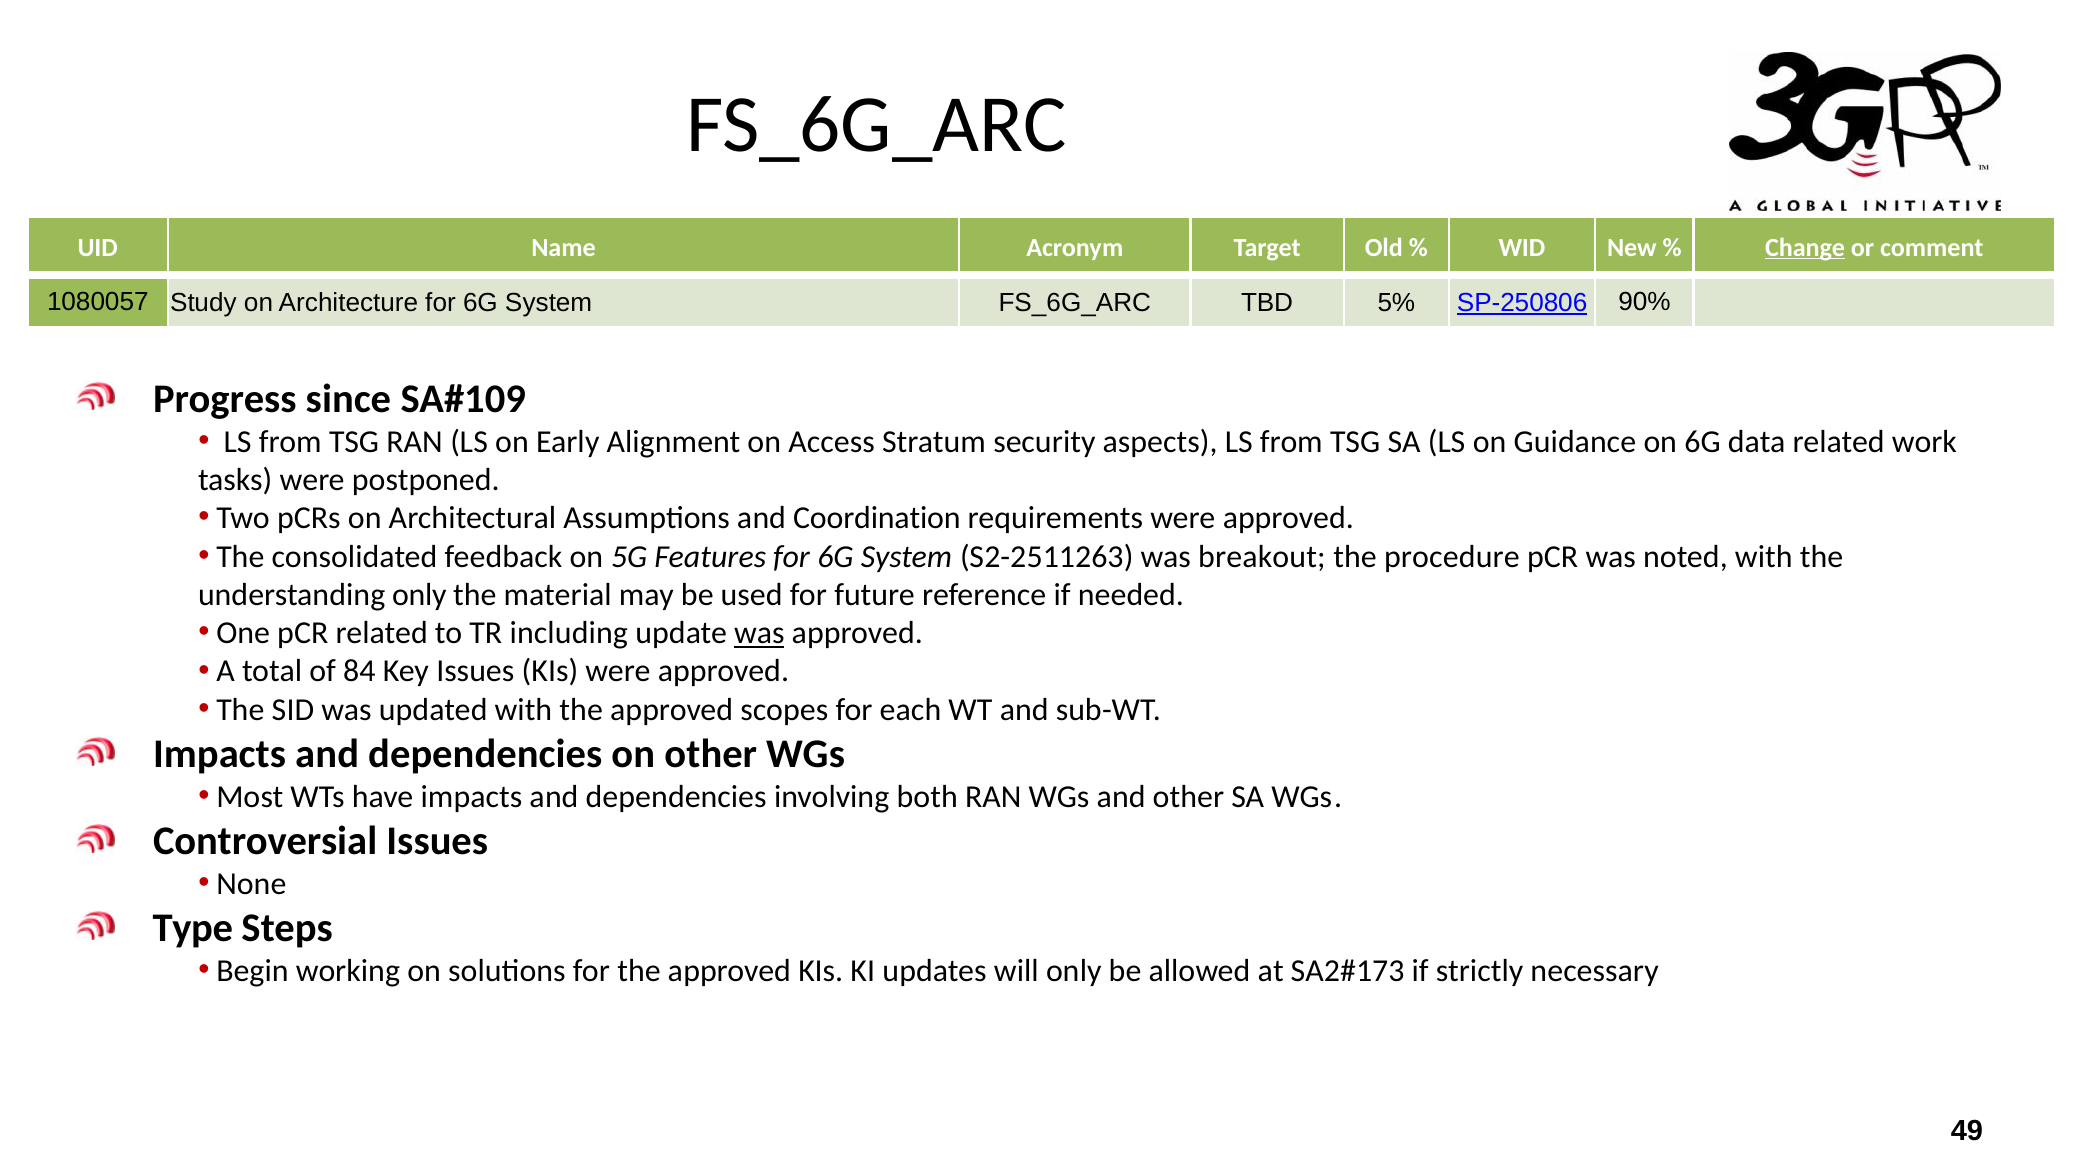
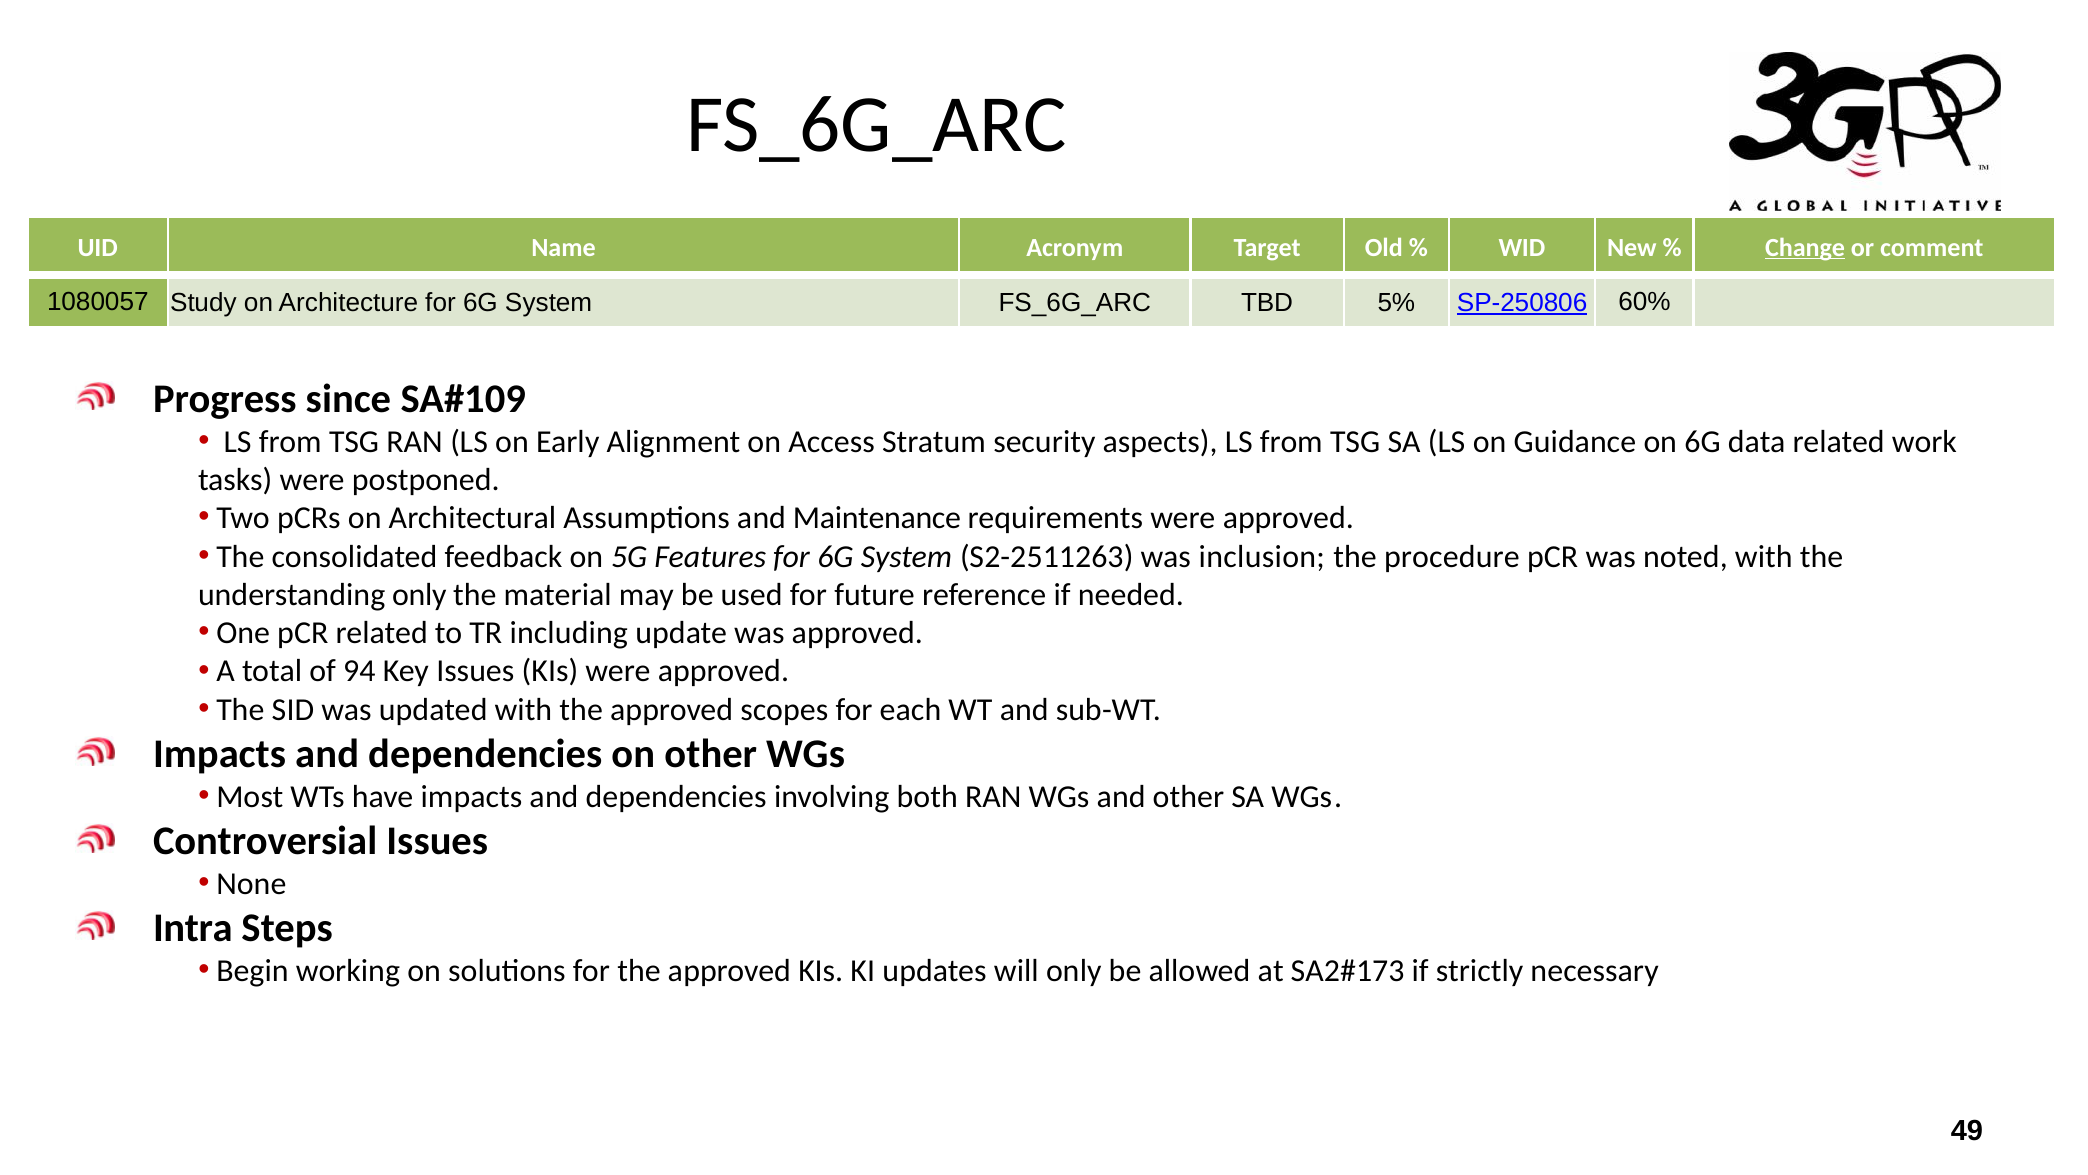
90%: 90% -> 60%
Coordination: Coordination -> Maintenance
breakout: breakout -> inclusion
was at (759, 633) underline: present -> none
84: 84 -> 94
Type: Type -> Intra
